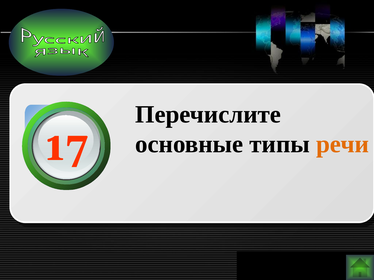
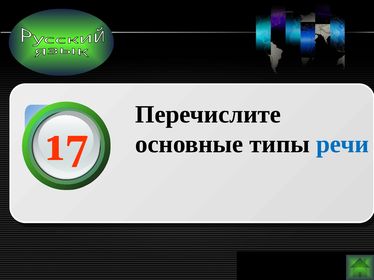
речи colour: orange -> blue
